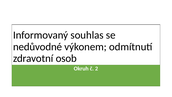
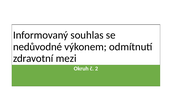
osob: osob -> mezi
